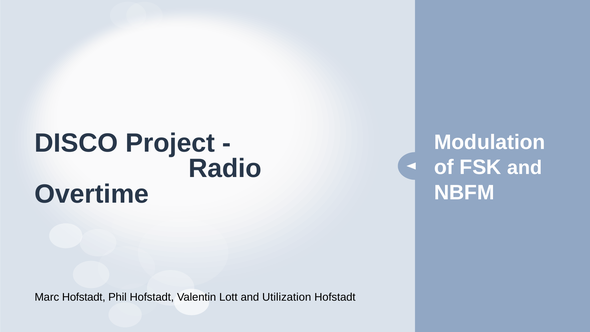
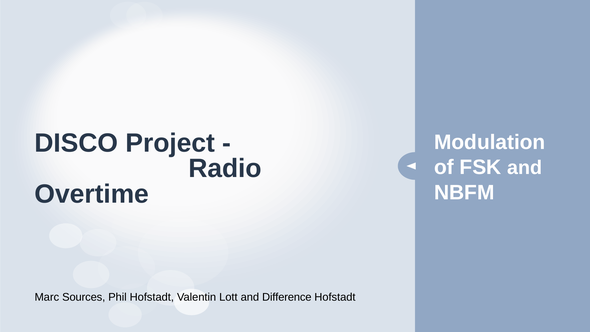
Marc Hofstadt: Hofstadt -> Sources
Utilization: Utilization -> Difference
